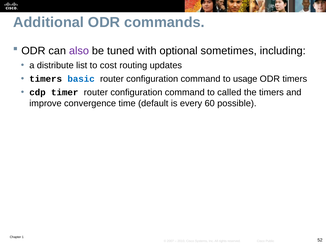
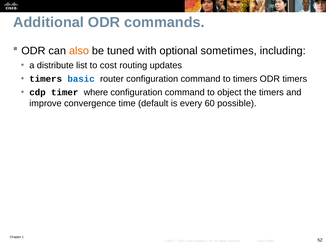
also colour: purple -> orange
to usage: usage -> timers
timer router: router -> where
called: called -> object
